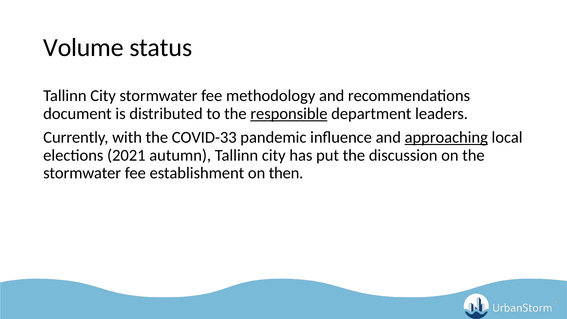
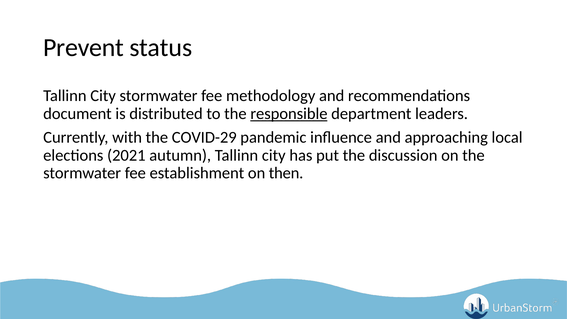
Volume: Volume -> Prevent
COVID-33: COVID-33 -> COVID-29
approaching underline: present -> none
